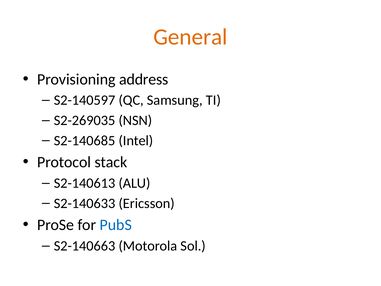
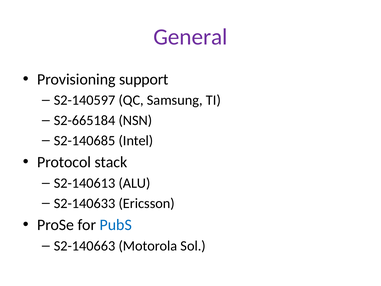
General colour: orange -> purple
address: address -> support
S2-269035: S2-269035 -> S2-665184
